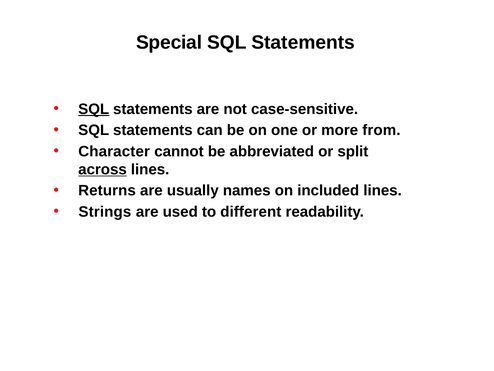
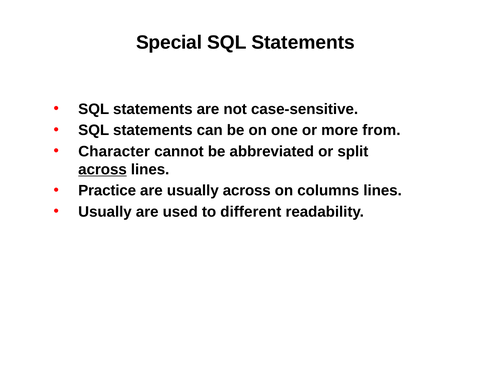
SQL at (94, 109) underline: present -> none
Returns: Returns -> Practice
usually names: names -> across
included: included -> columns
Strings at (105, 212): Strings -> Usually
